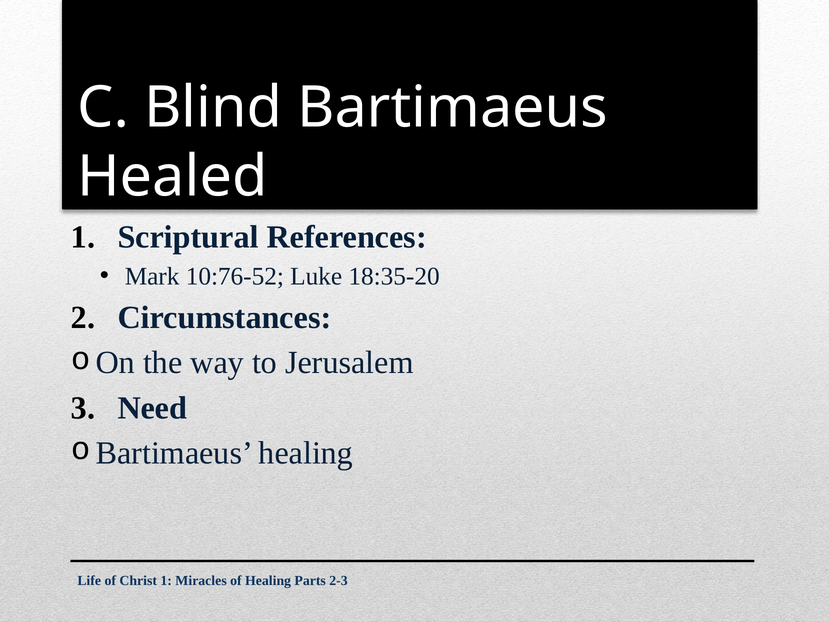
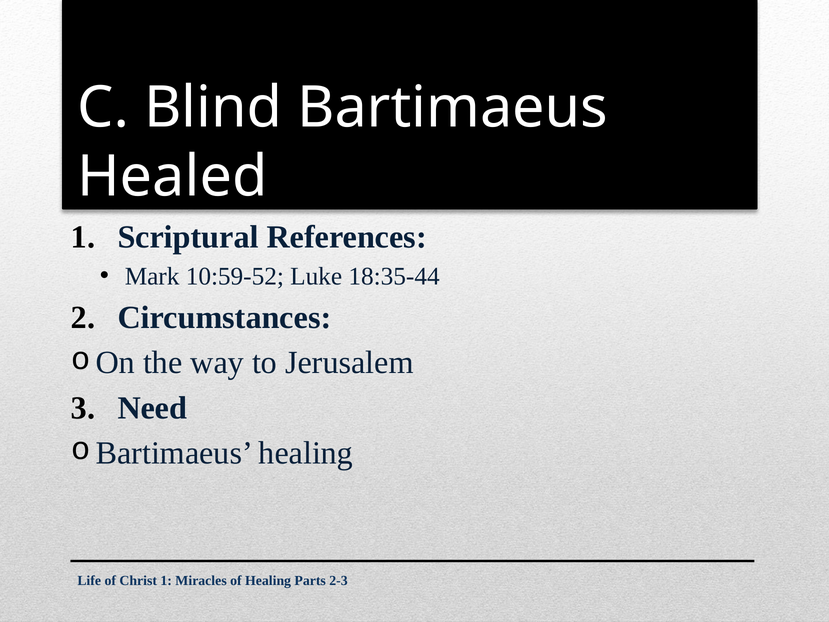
10:76-52: 10:76-52 -> 10:59-52
18:35-20: 18:35-20 -> 18:35-44
